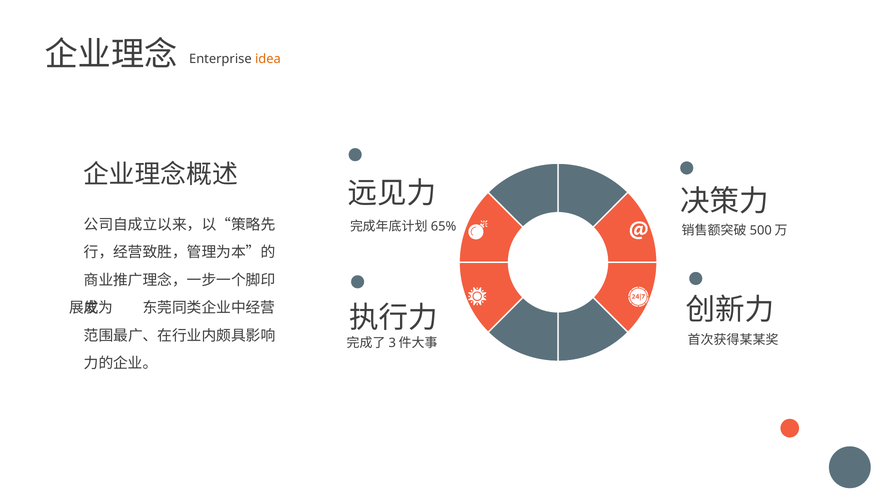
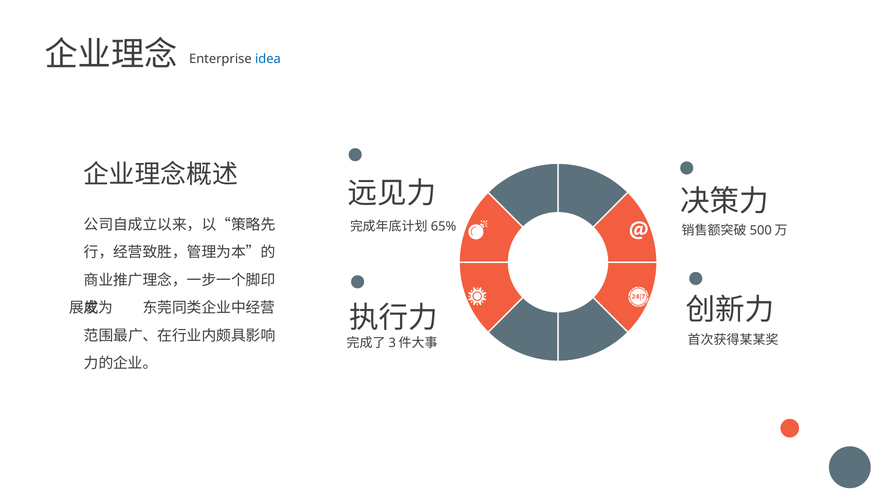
idea colour: orange -> blue
